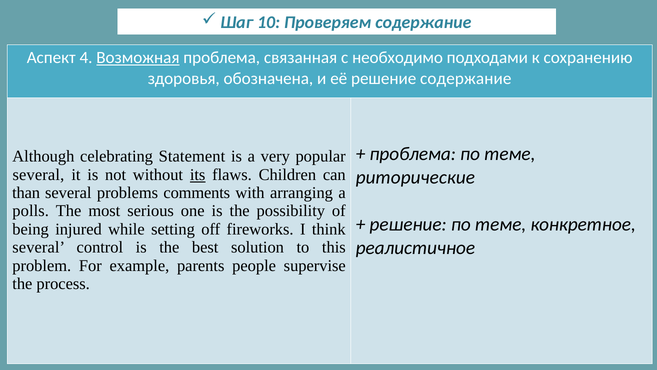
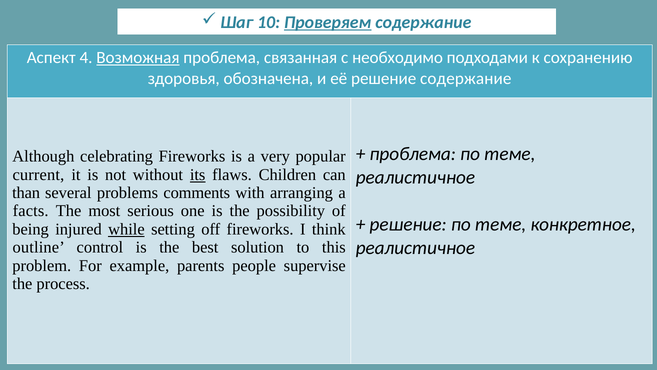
Проверяем underline: none -> present
celebrating Statement: Statement -> Fireworks
several at (38, 174): several -> current
риторические at (415, 177): риторические -> реалистичное
polls: polls -> facts
while underline: none -> present
several at (39, 247): several -> outline
